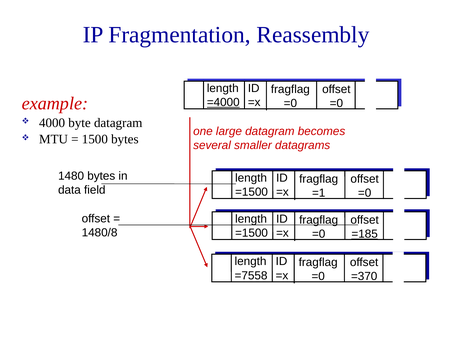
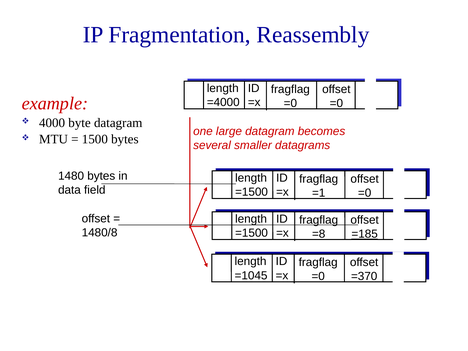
=4000 underline: present -> none
=0 at (319, 234): =0 -> =8
=7558: =7558 -> =1045
